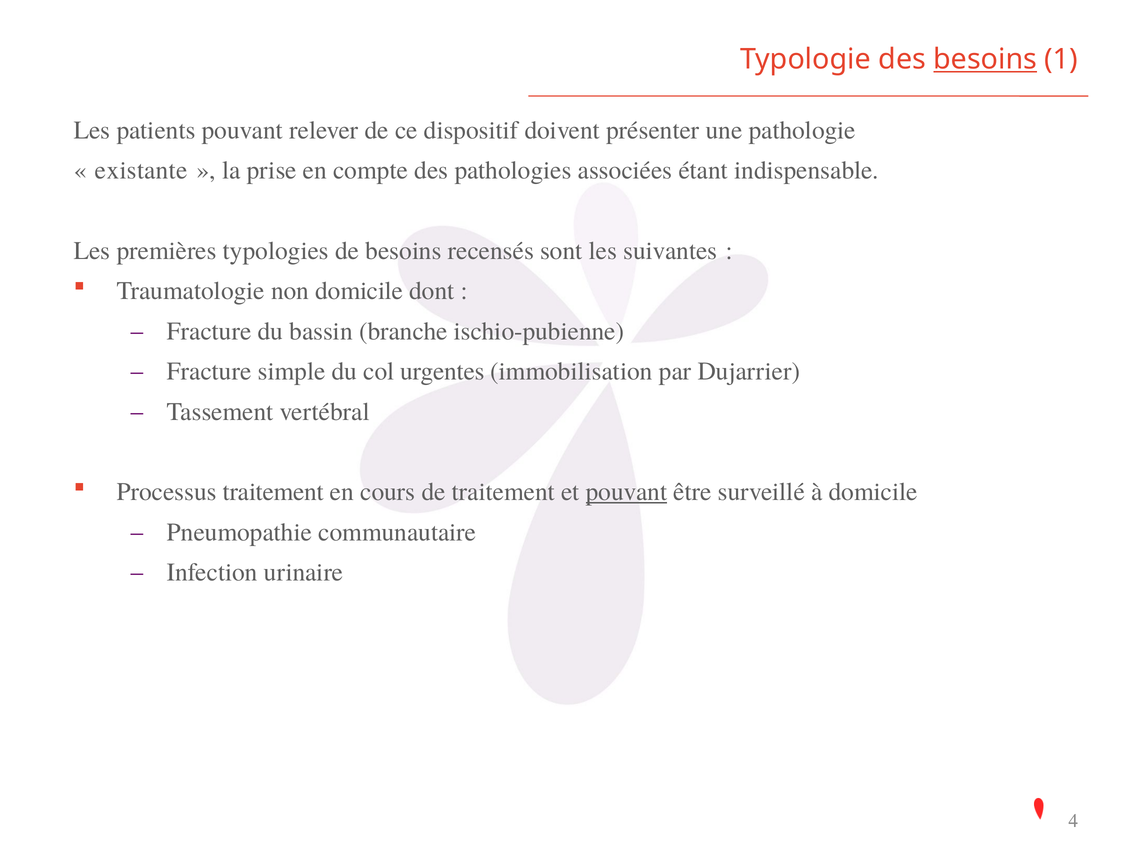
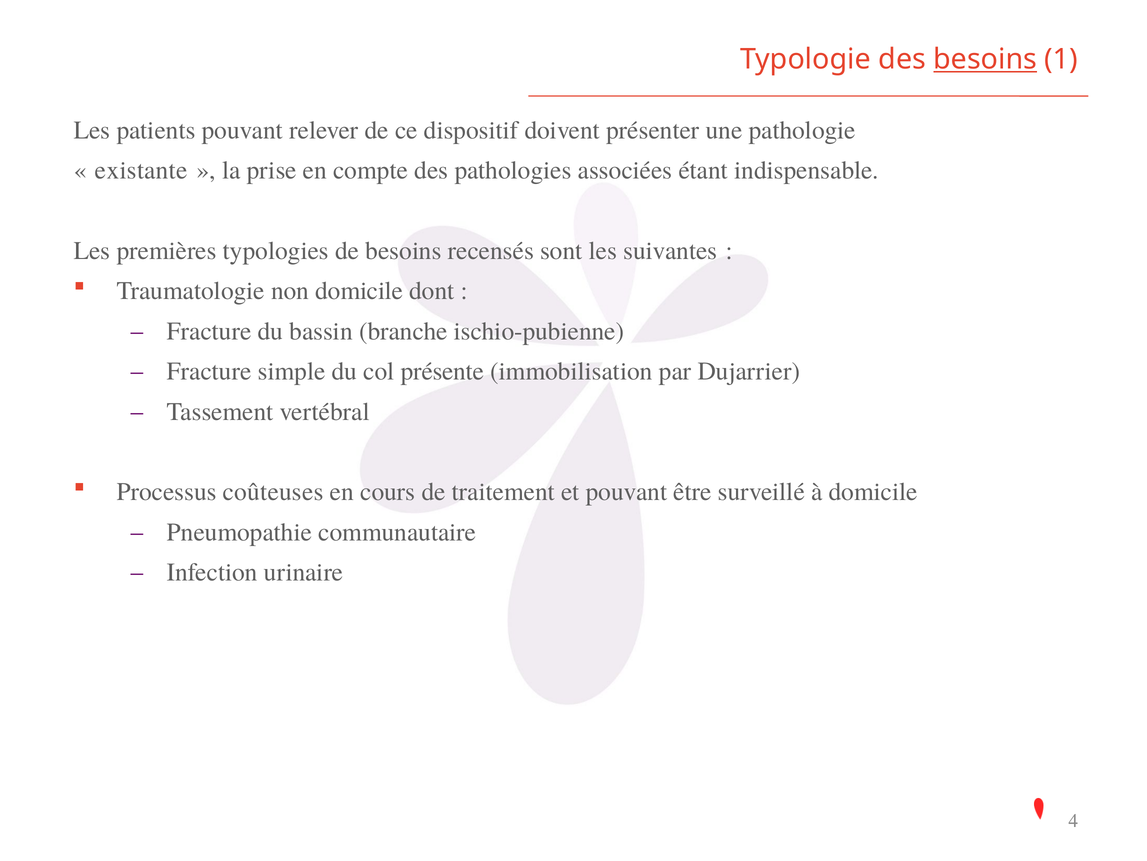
urgentes: urgentes -> présente
Processus traitement: traitement -> coûteuses
pouvant at (627, 492) underline: present -> none
